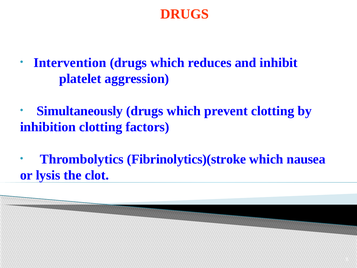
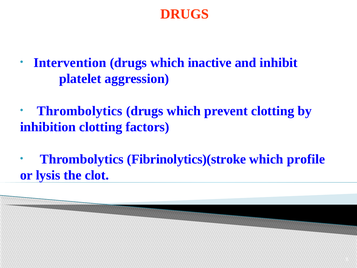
reduces: reduces -> inactive
Simultaneously at (80, 111): Simultaneously -> Thrombolytics
nausea: nausea -> profile
